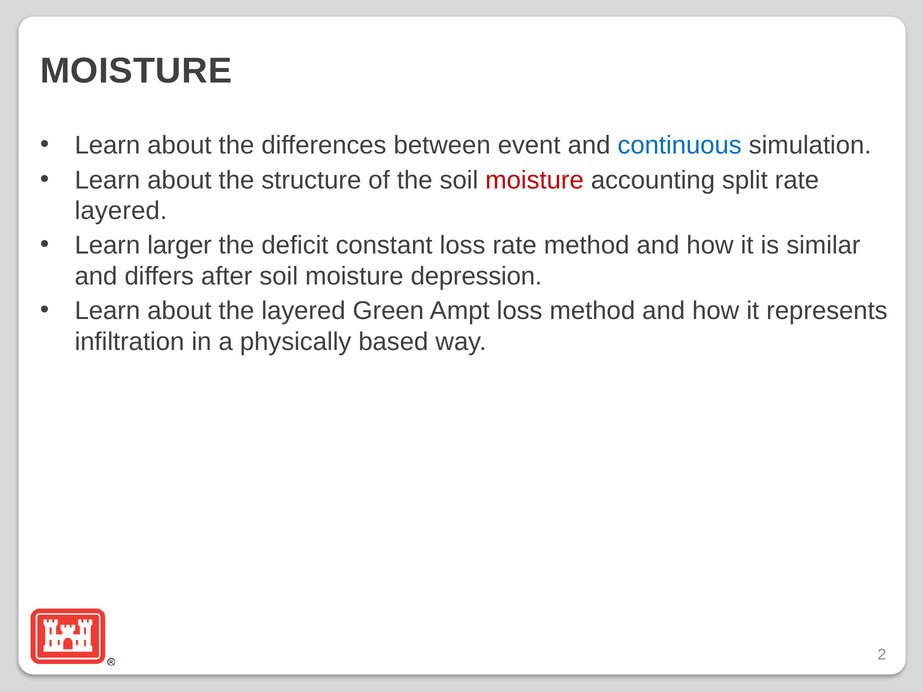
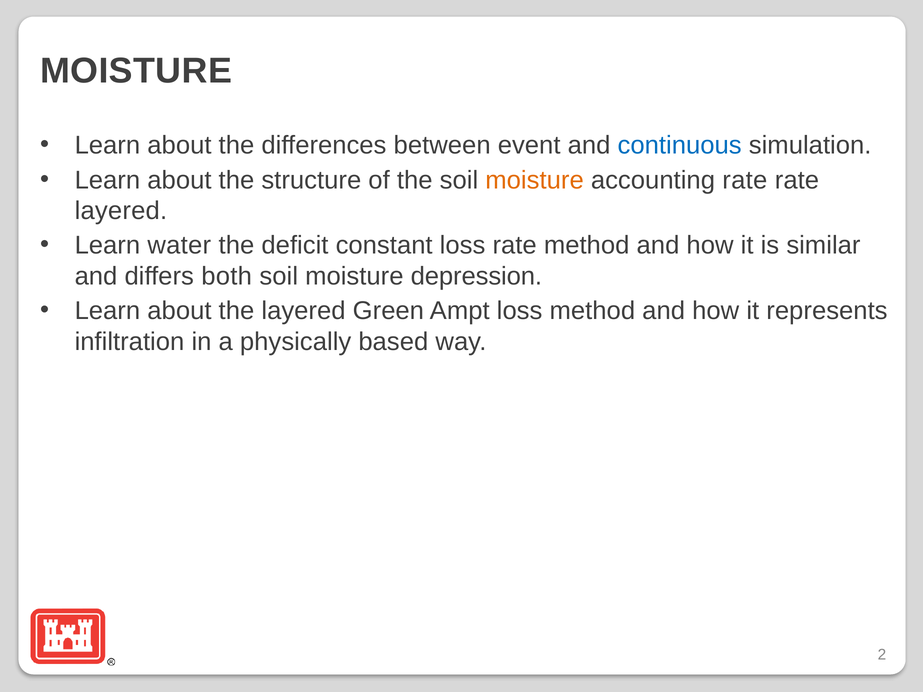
moisture at (535, 180) colour: red -> orange
accounting split: split -> rate
larger: larger -> water
after: after -> both
